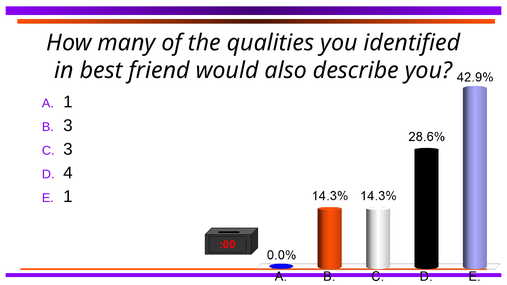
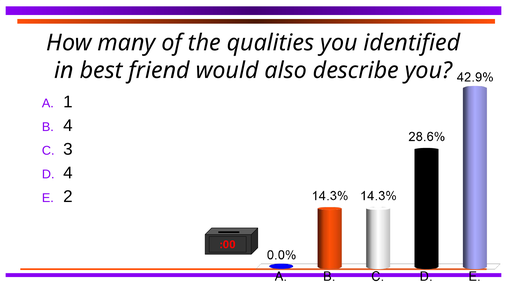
3 at (68, 126): 3 -> 4
1 at (68, 197): 1 -> 2
